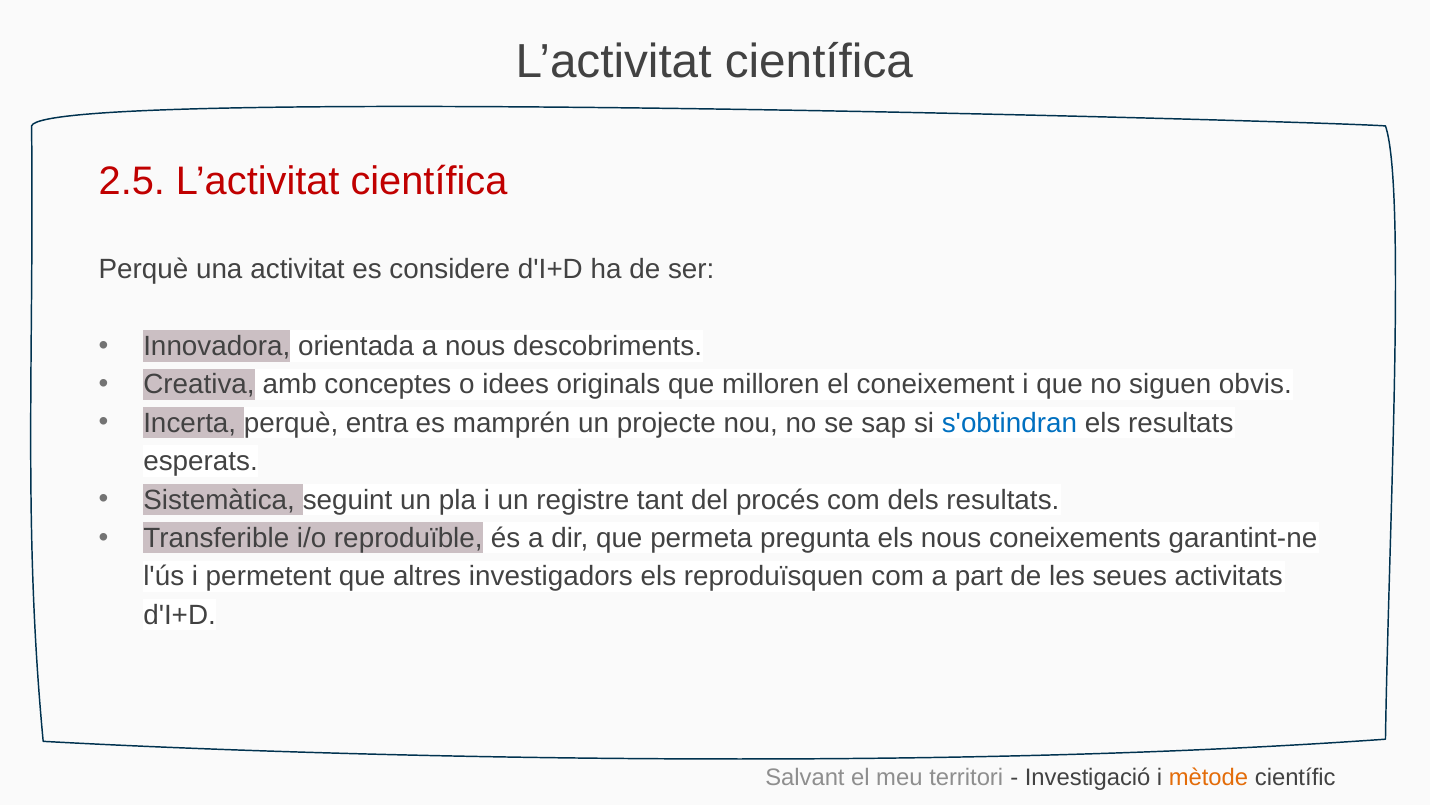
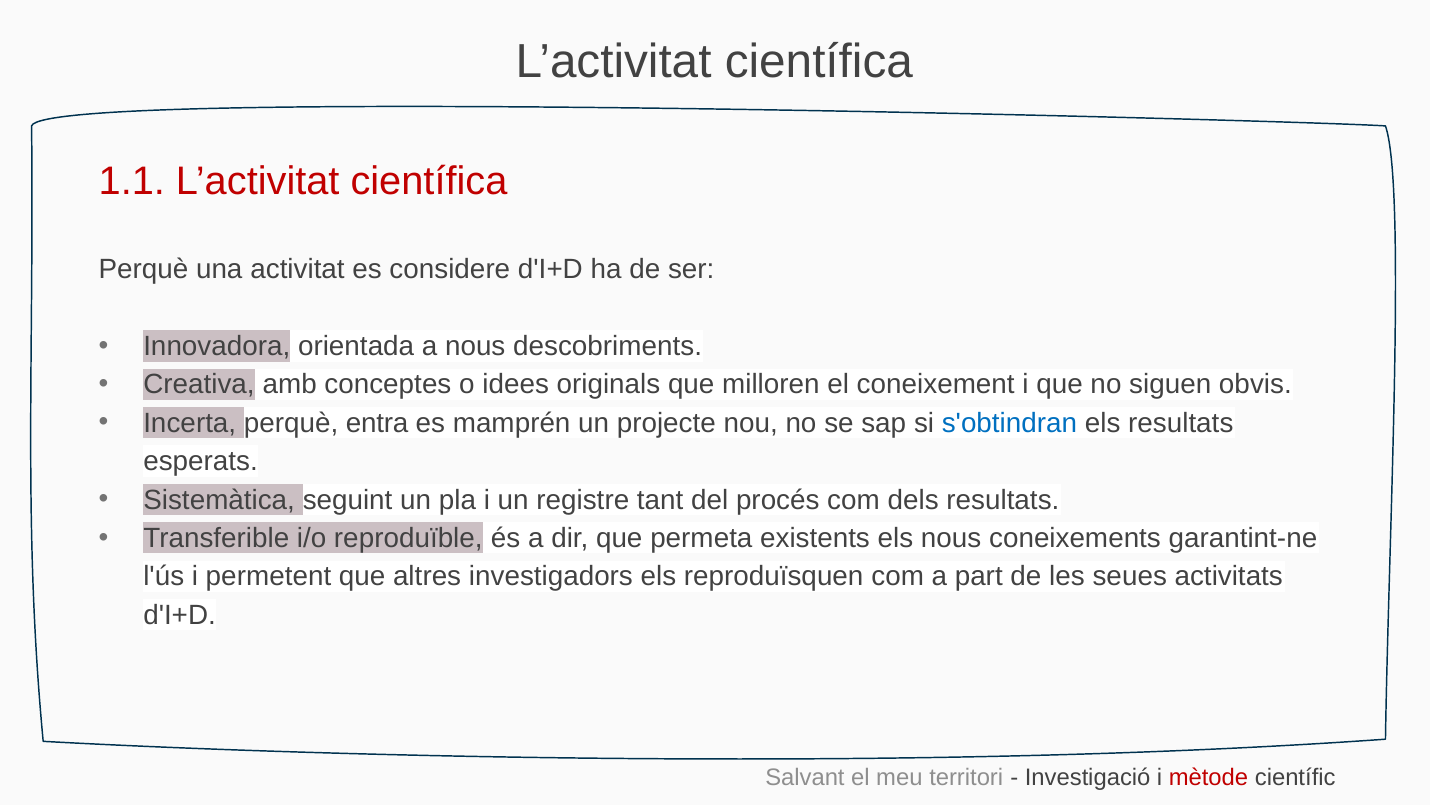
2.5: 2.5 -> 1.1
pregunta: pregunta -> existents
mètode colour: orange -> red
